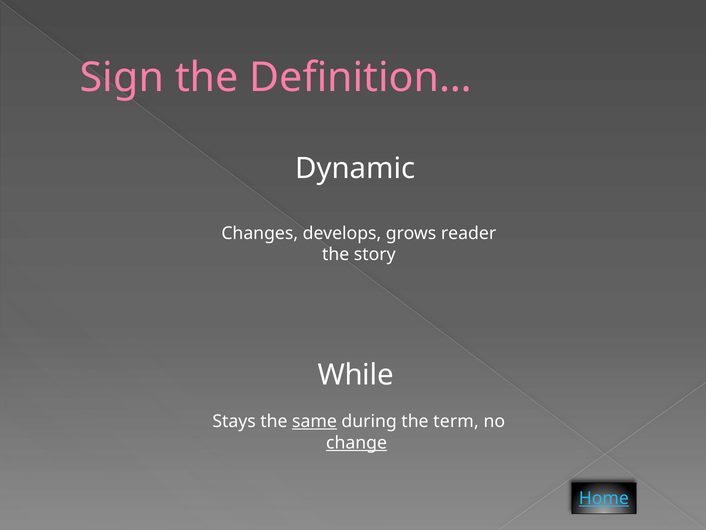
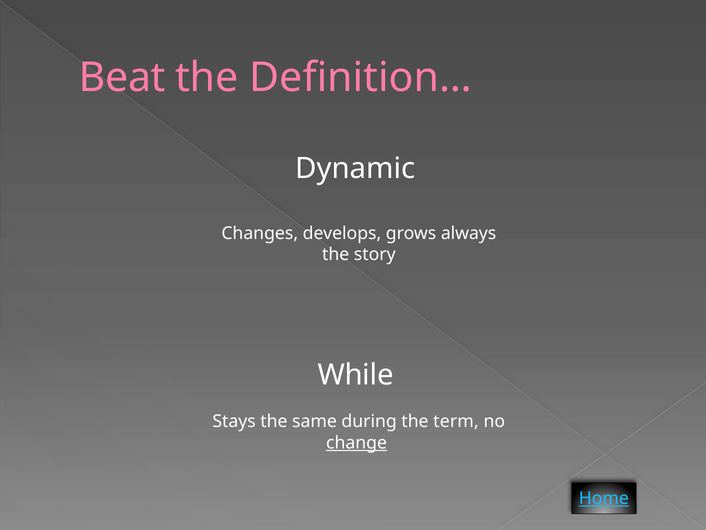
Sign: Sign -> Beat
reader: reader -> always
same underline: present -> none
